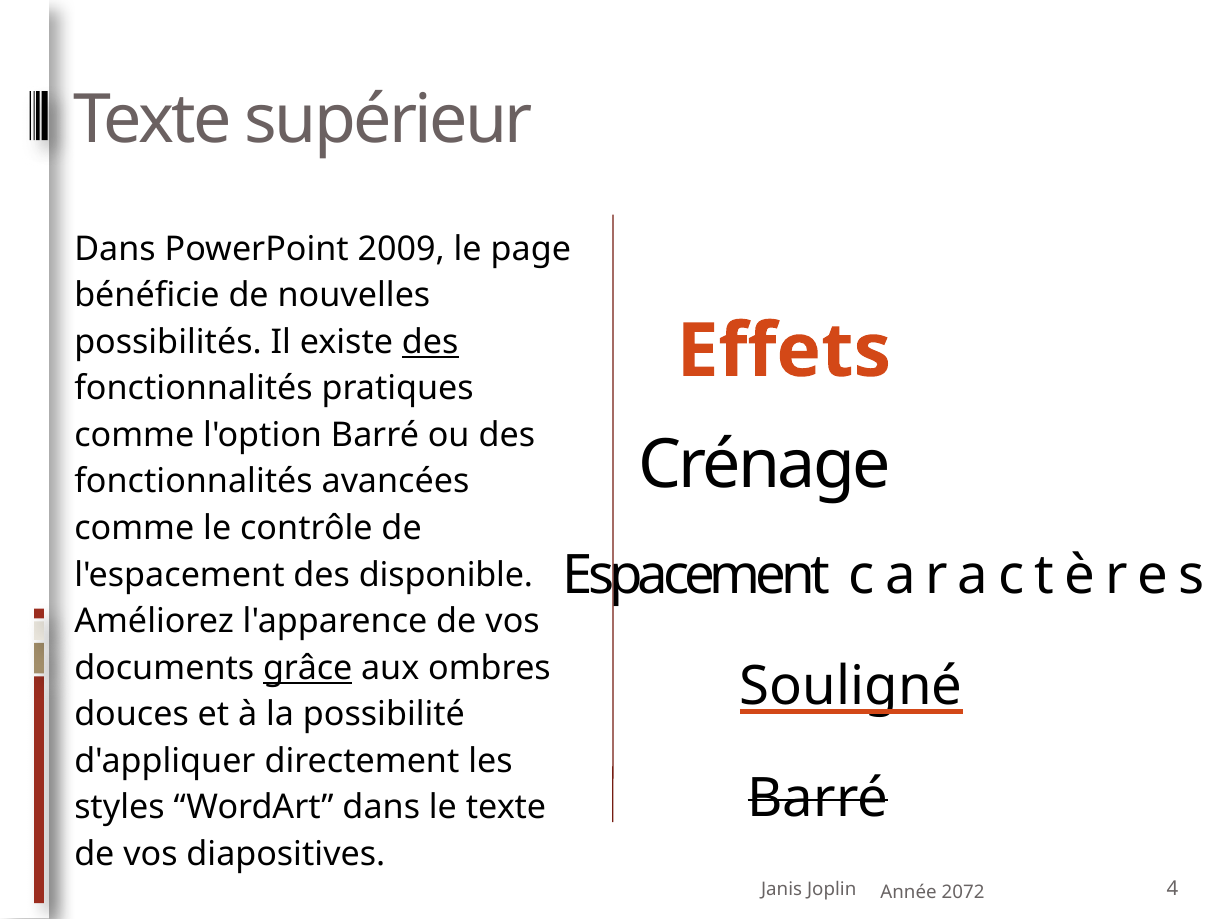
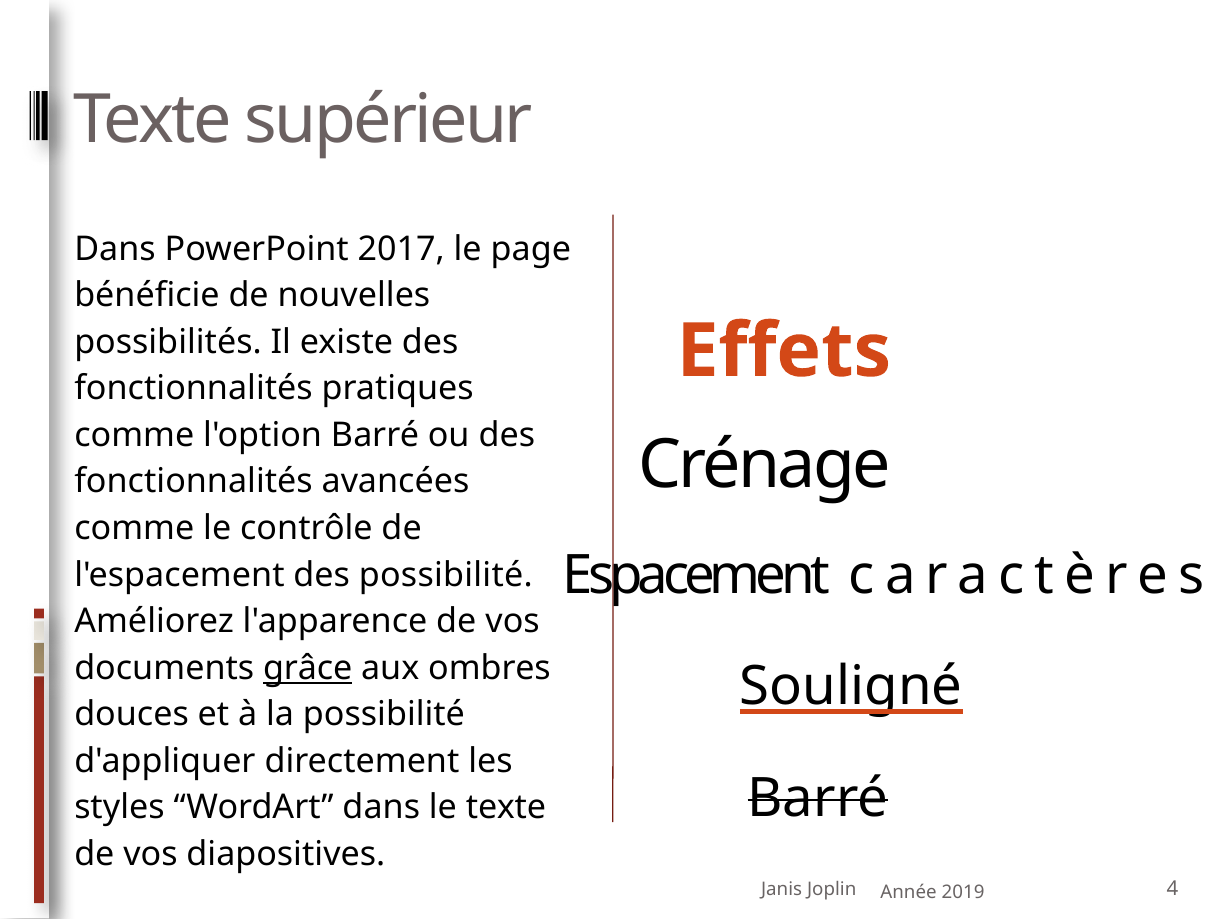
2009: 2009 -> 2017
des at (430, 342) underline: present -> none
des disponible: disponible -> possibilité
2072: 2072 -> 2019
